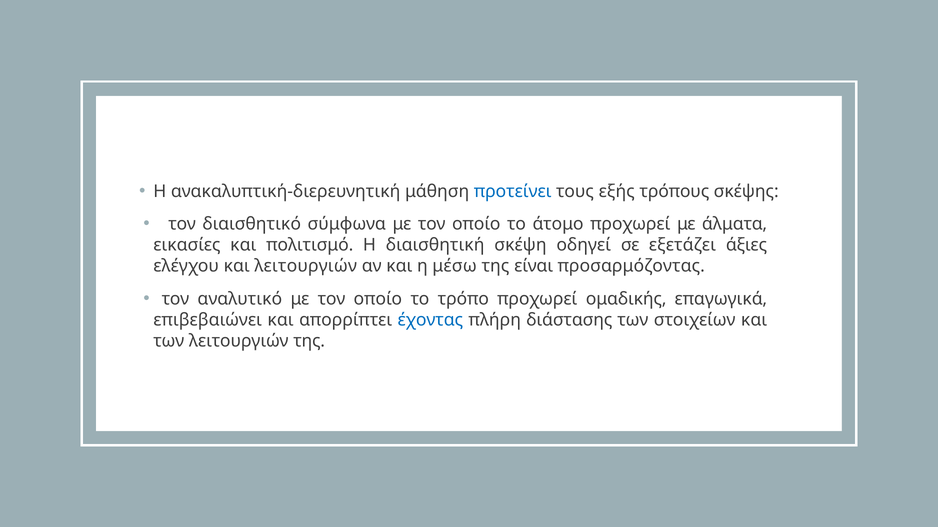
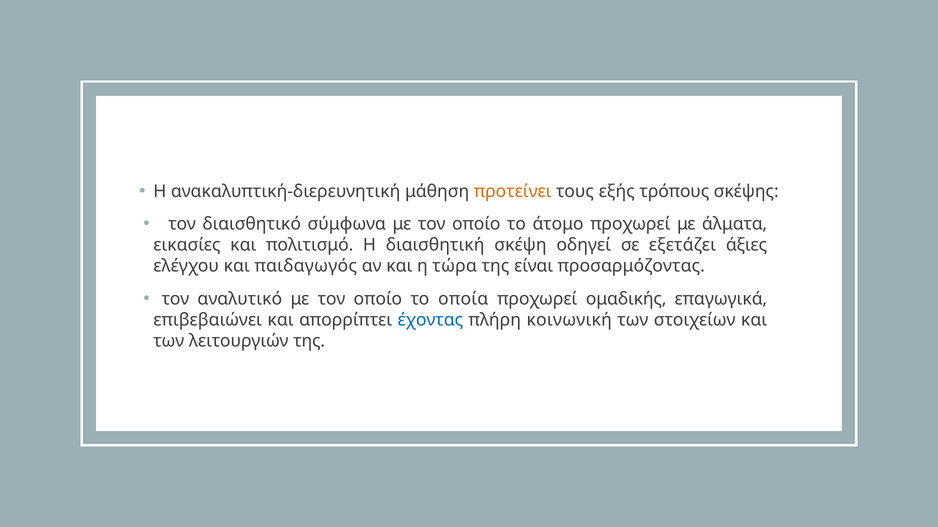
προτείνει colour: blue -> orange
και λειτουργιών: λειτουργιών -> παιδαγωγός
μέσω: μέσω -> τώρα
τρόπο: τρόπο -> οποία
διάστασης: διάστασης -> κοινωνική
